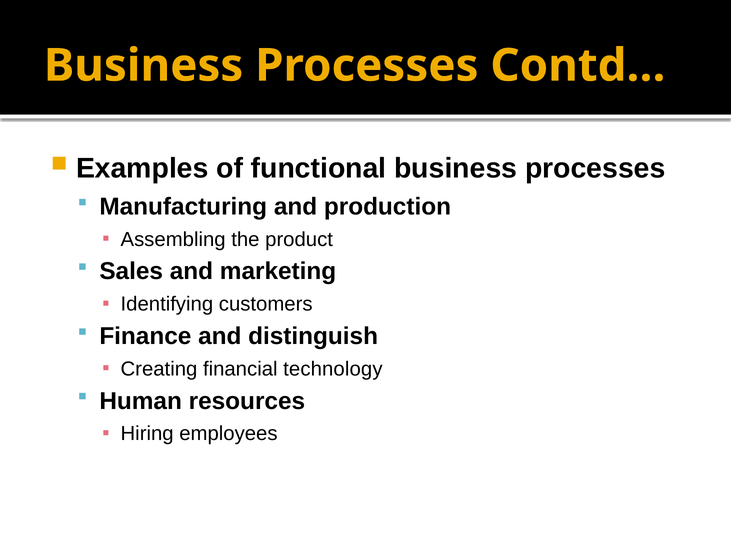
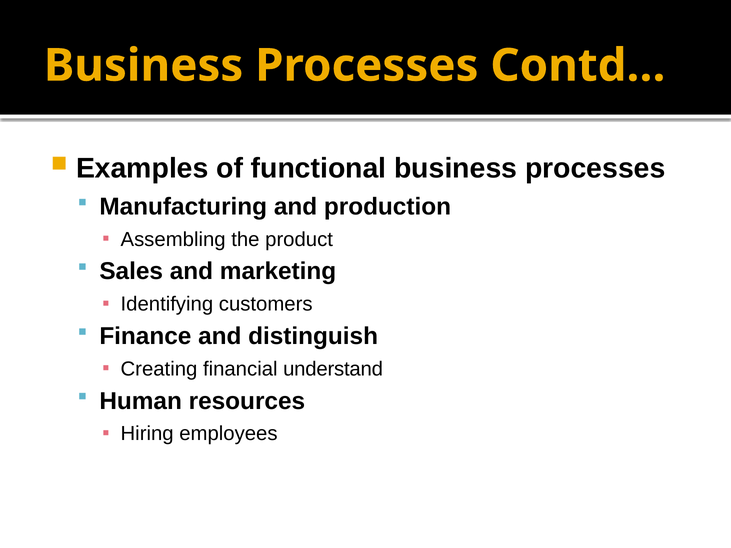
technology: technology -> understand
